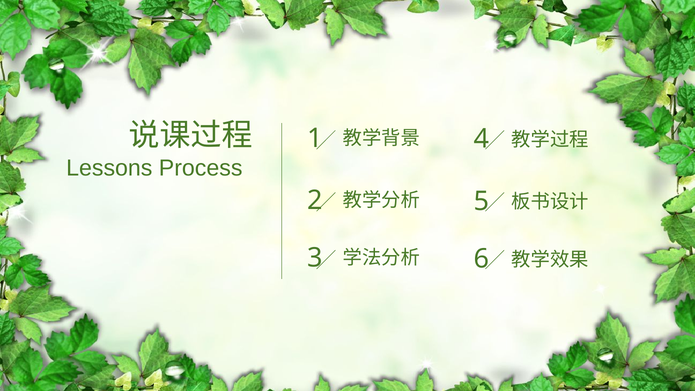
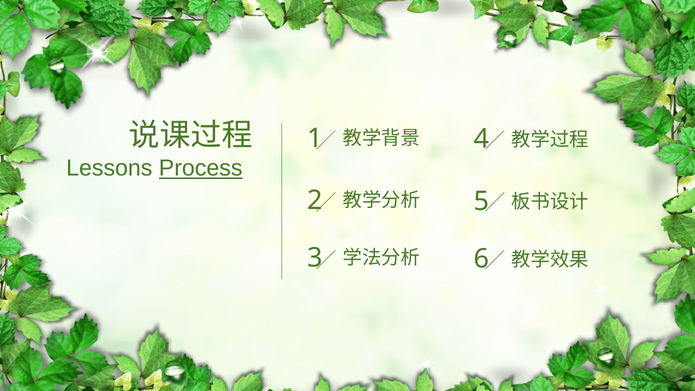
Process underline: none -> present
